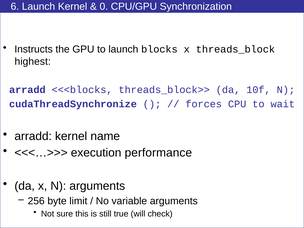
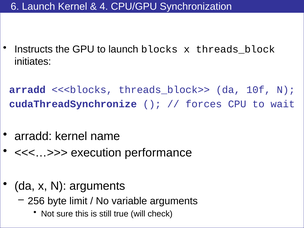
0: 0 -> 4
highest: highest -> initiates
